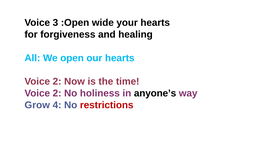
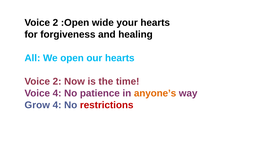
3 at (55, 23): 3 -> 2
2 at (57, 94): 2 -> 4
holiness: holiness -> patience
anyone’s colour: black -> orange
